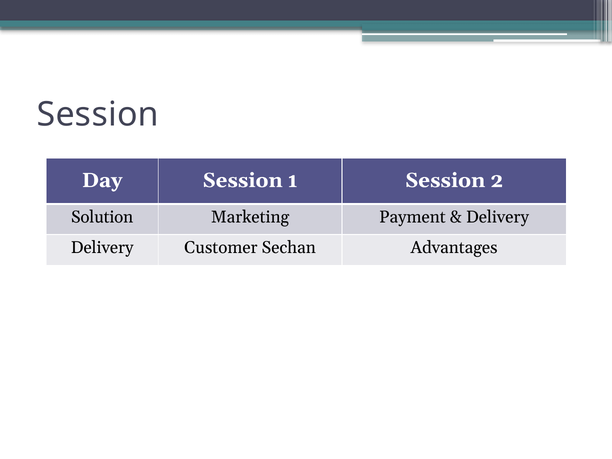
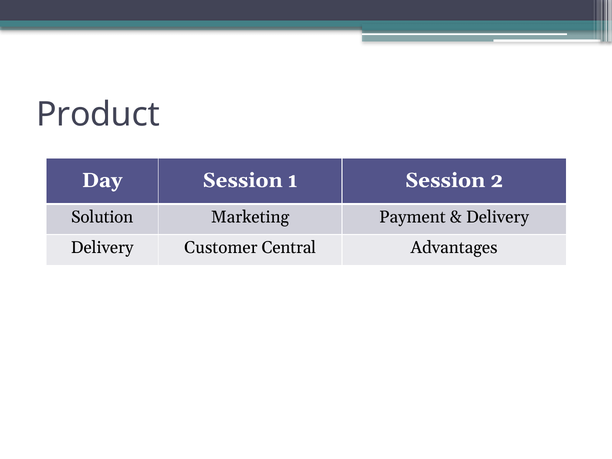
Session at (98, 115): Session -> Product
Sechan: Sechan -> Central
